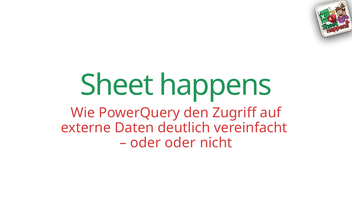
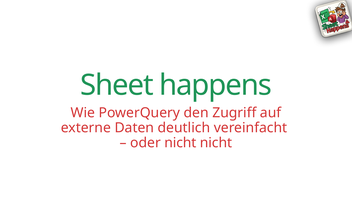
oder oder: oder -> nicht
